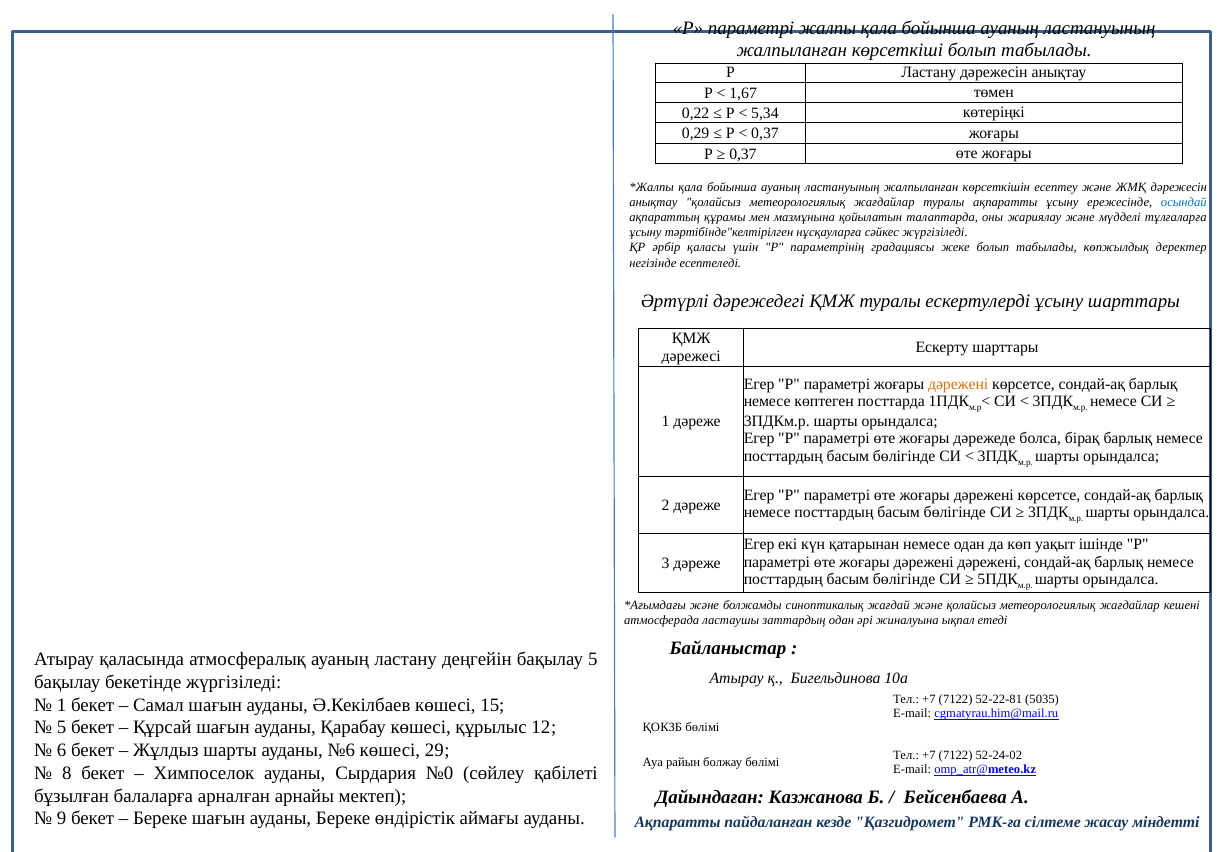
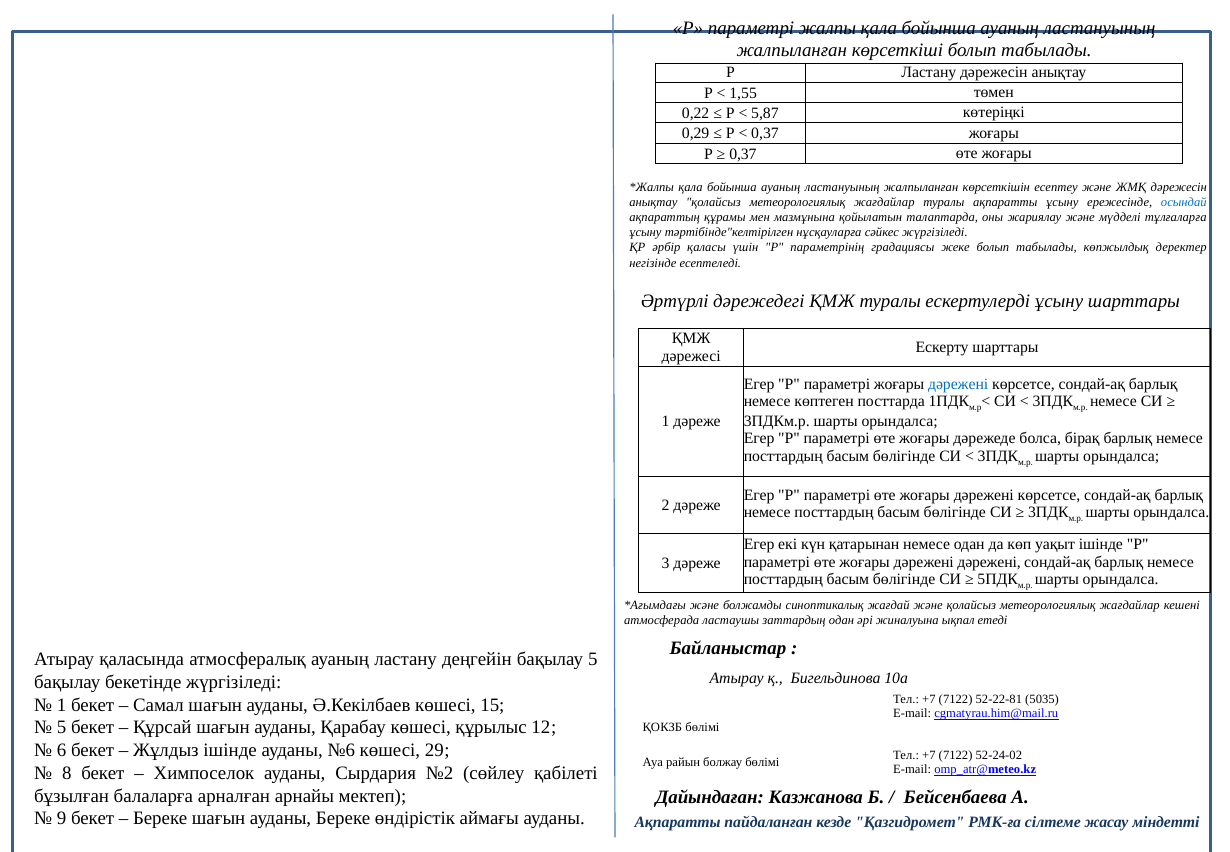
1,67: 1,67 -> 1,55
5,34: 5,34 -> 5,87
дәрежені at (958, 384) colour: orange -> blue
Жұлдыз шарты: шарты -> ішінде
№0: №0 -> №2
